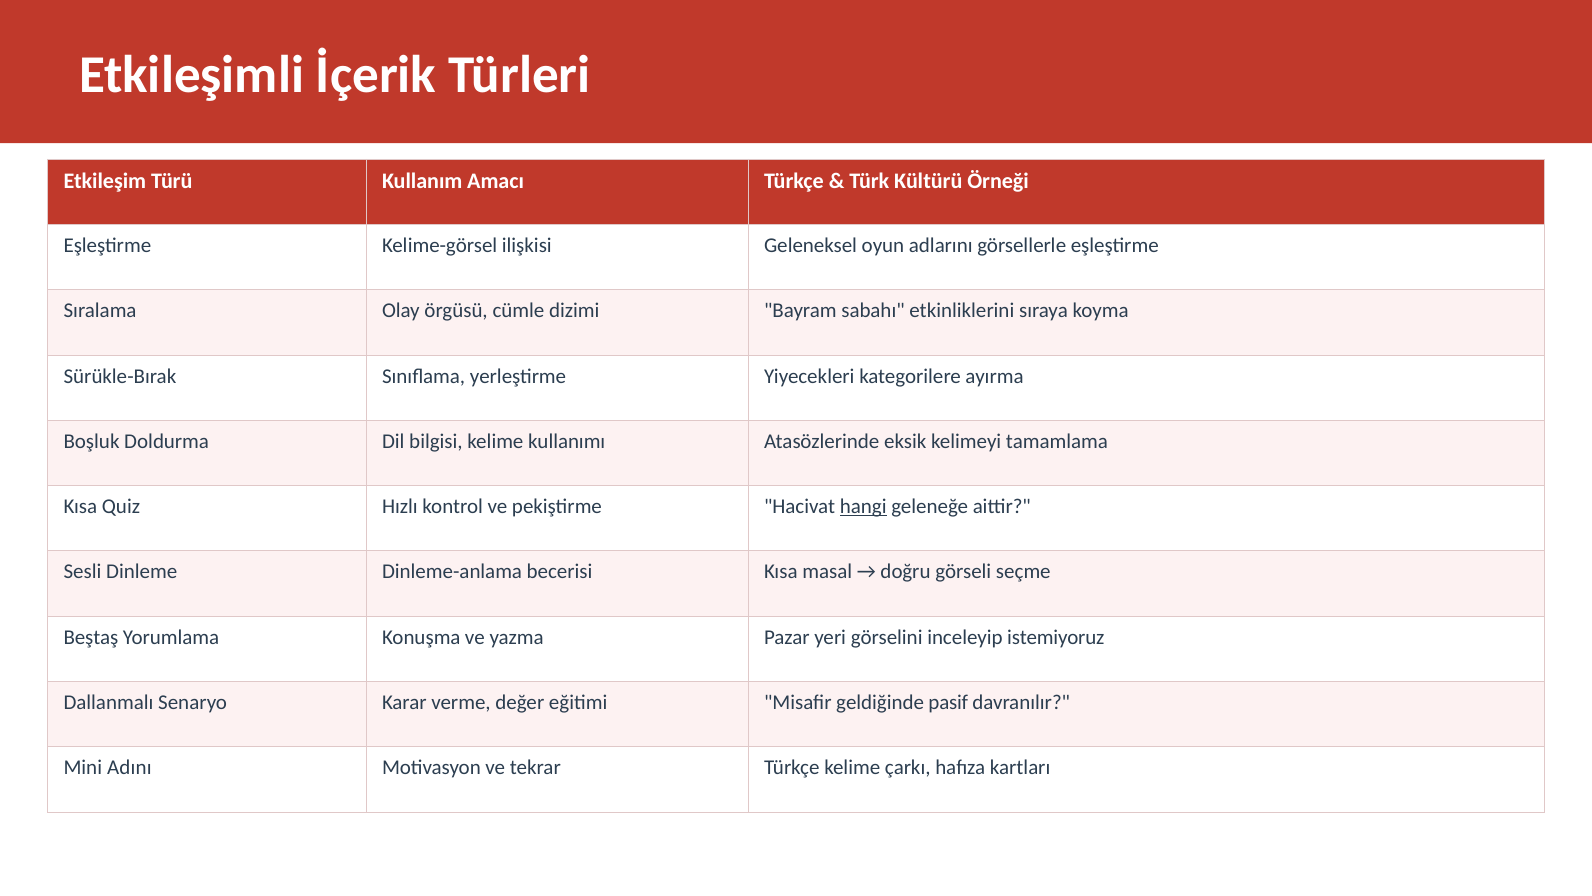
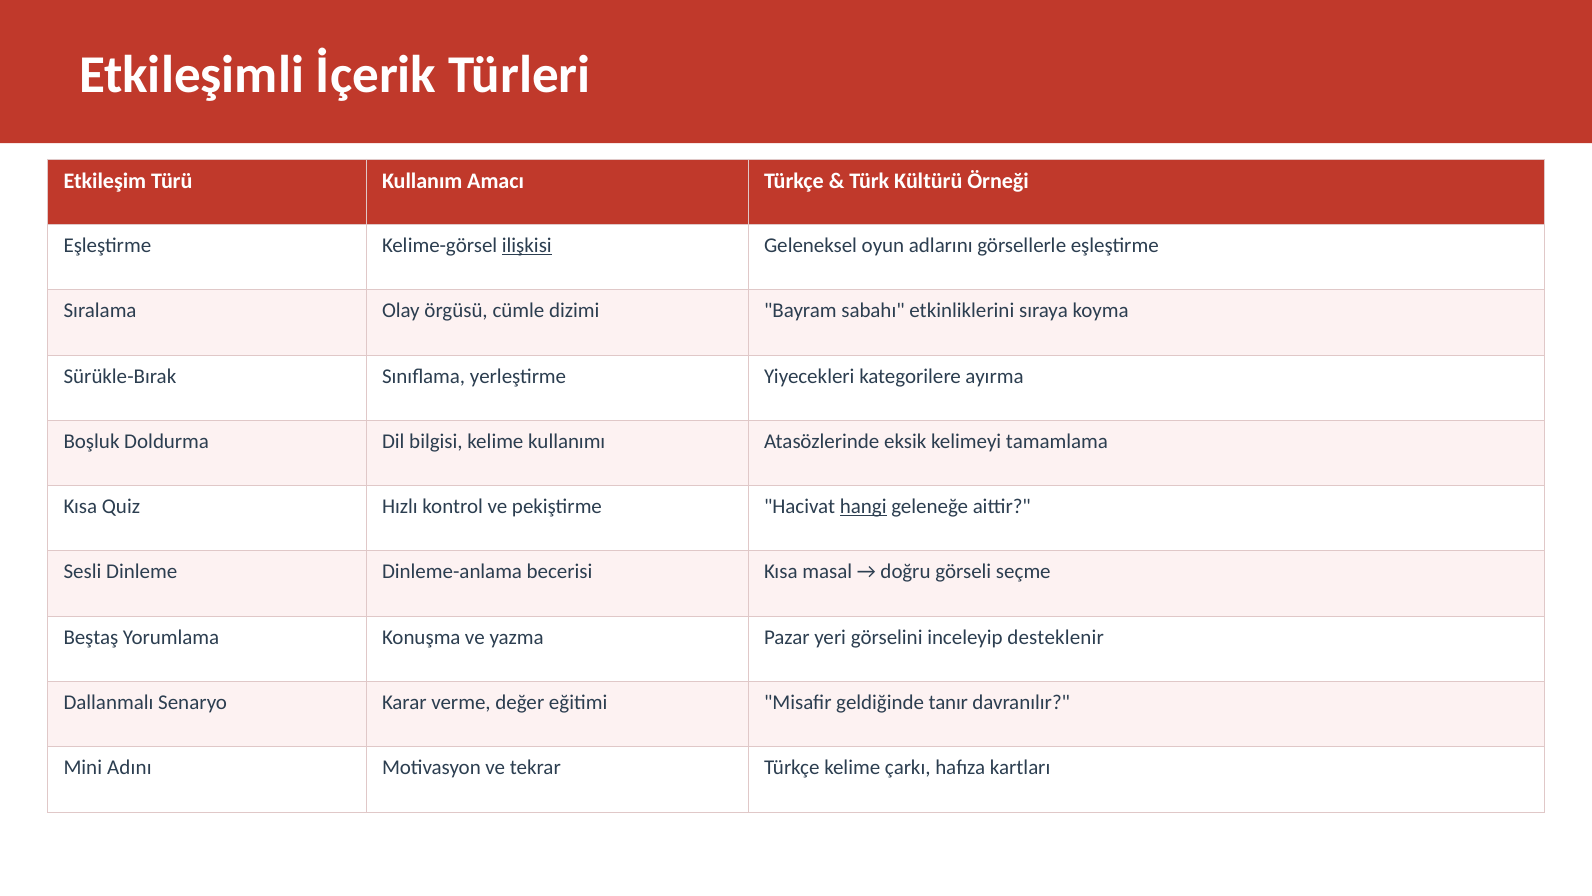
ilişkisi underline: none -> present
istemiyoruz: istemiyoruz -> desteklenir
pasif: pasif -> tanır
